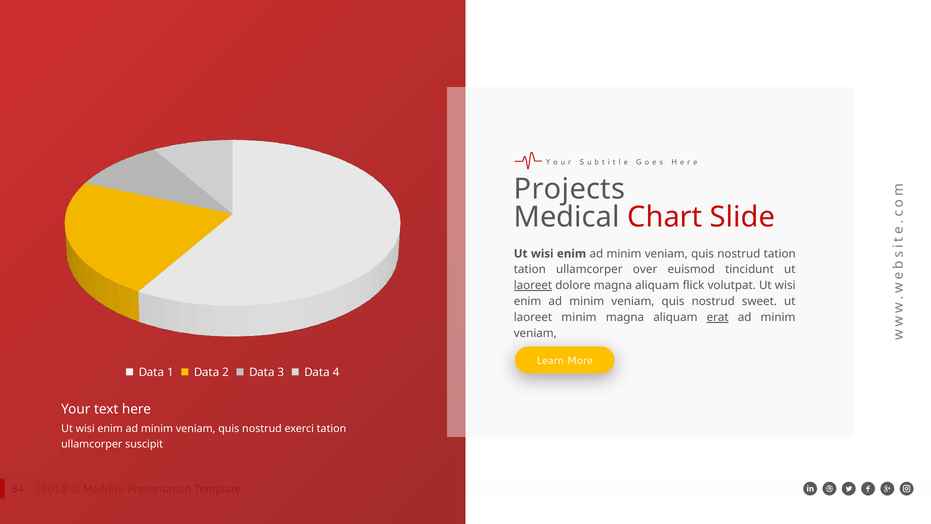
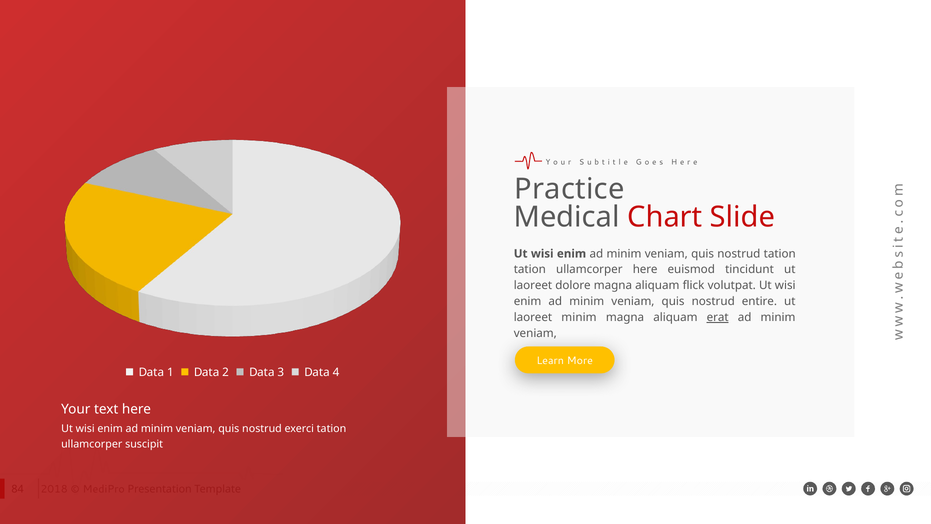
Projects: Projects -> Practice
ullamcorper over: over -> here
laoreet at (533, 285) underline: present -> none
sweet: sweet -> entire
